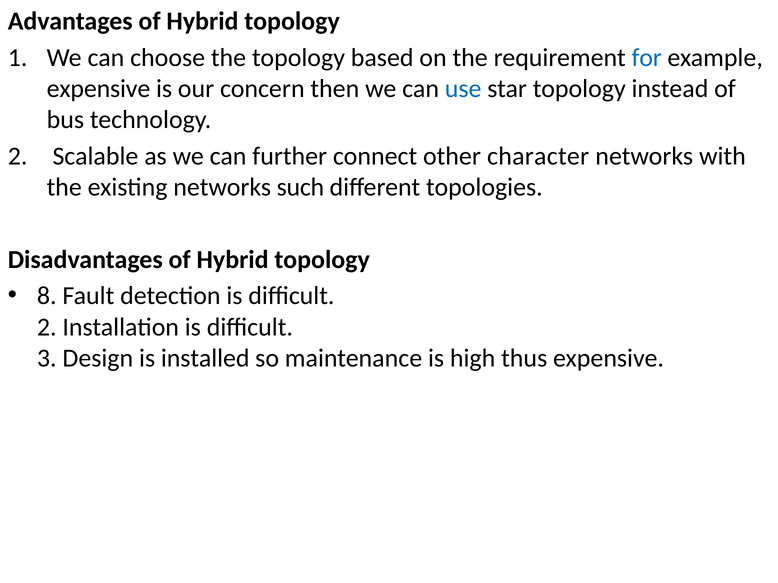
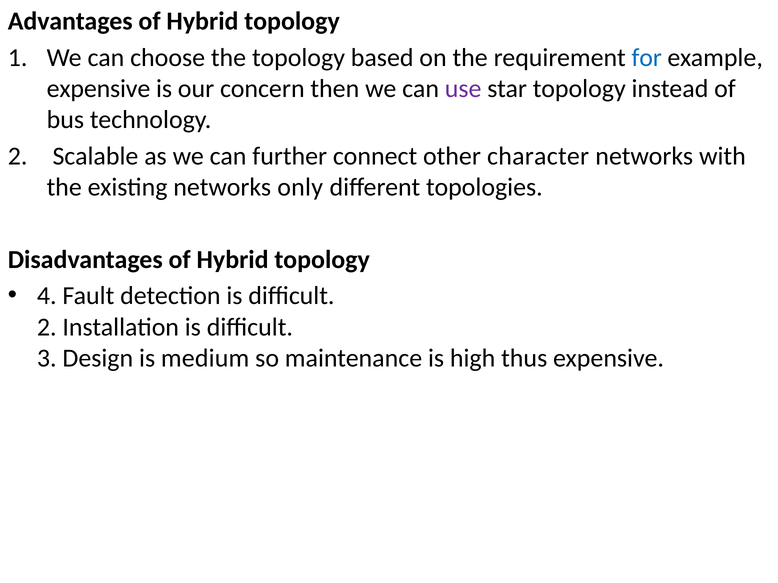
use colour: blue -> purple
such: such -> only
8: 8 -> 4
installed: installed -> medium
